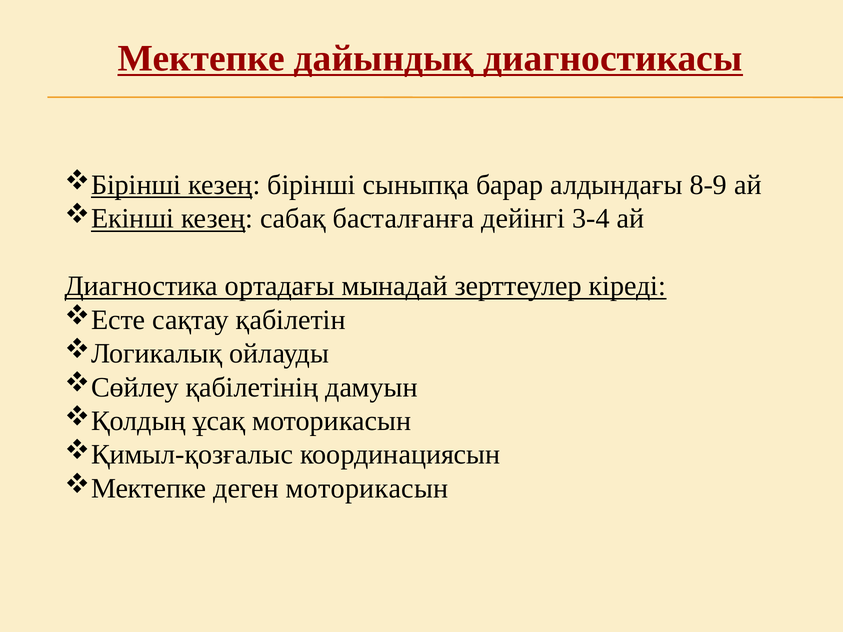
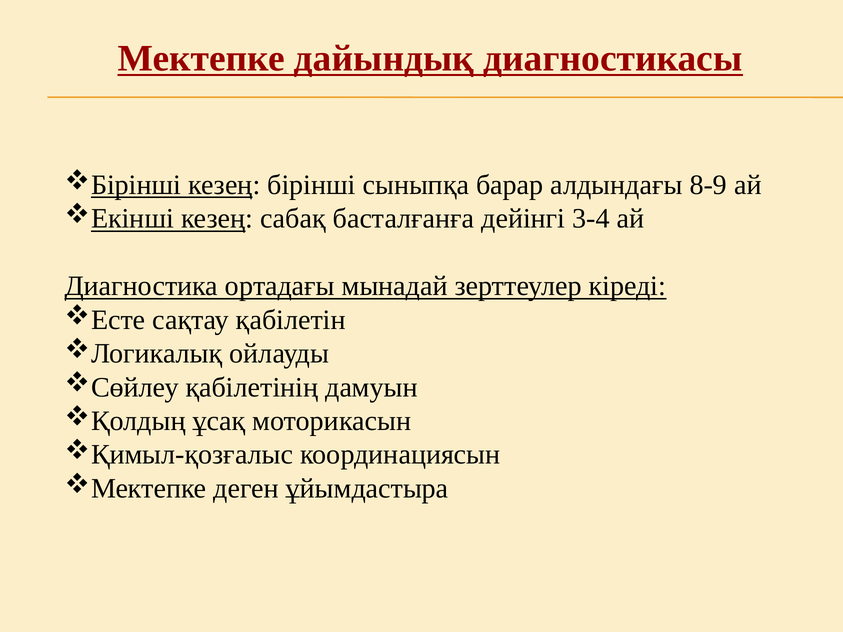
деген моторикасын: моторикасын -> ұйымдастыра
